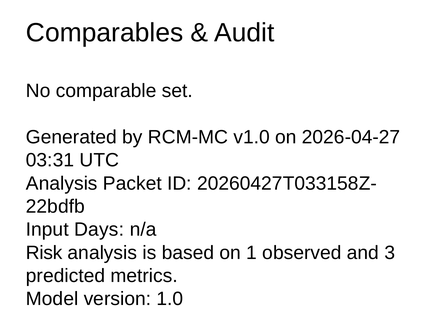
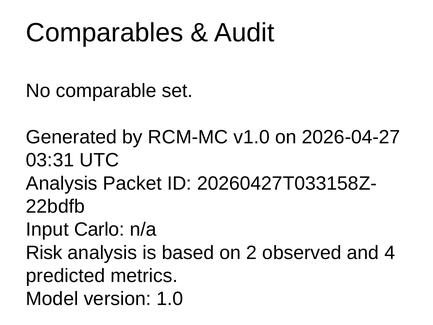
Days: Days -> Carlo
1: 1 -> 2
3: 3 -> 4
